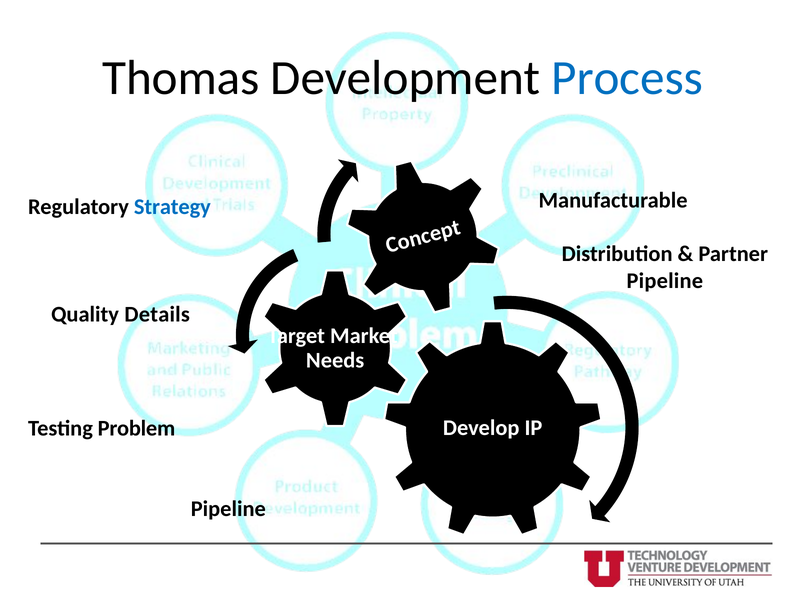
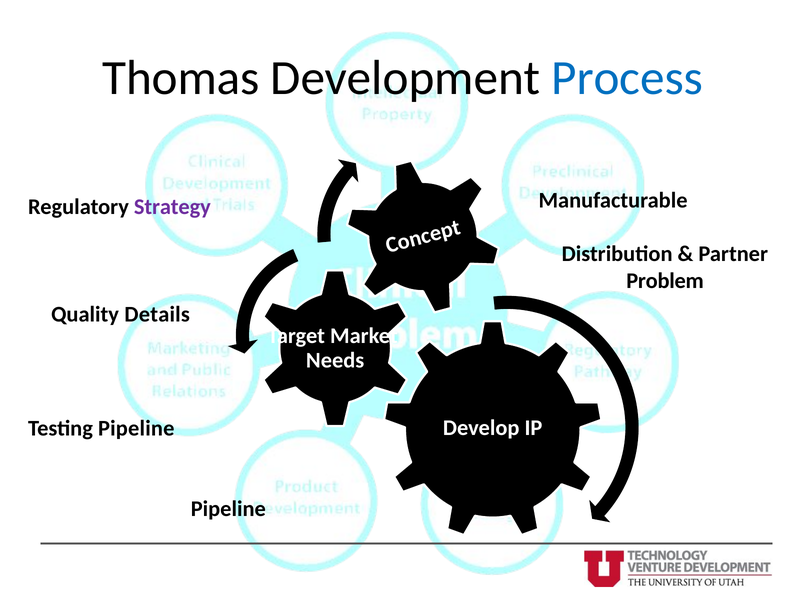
Strategy colour: blue -> purple
Pipeline at (665, 281): Pipeline -> Problem
Testing Problem: Problem -> Pipeline
